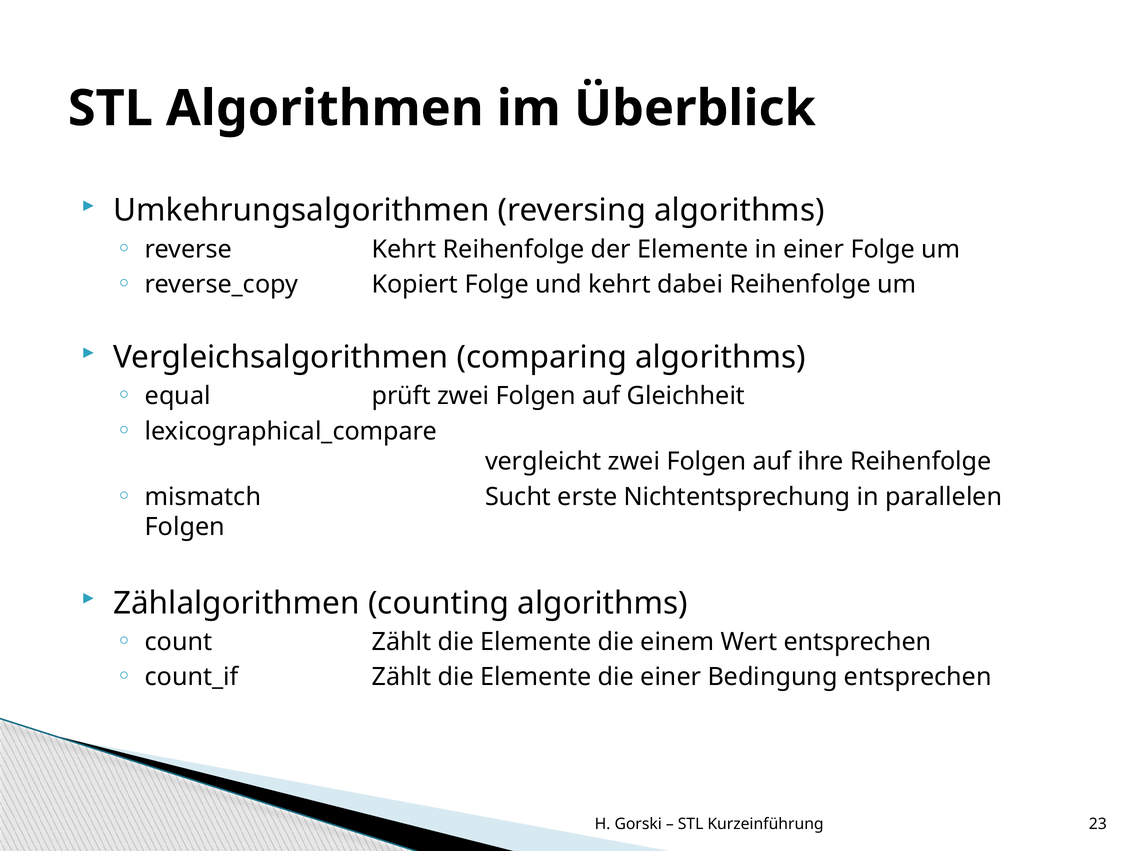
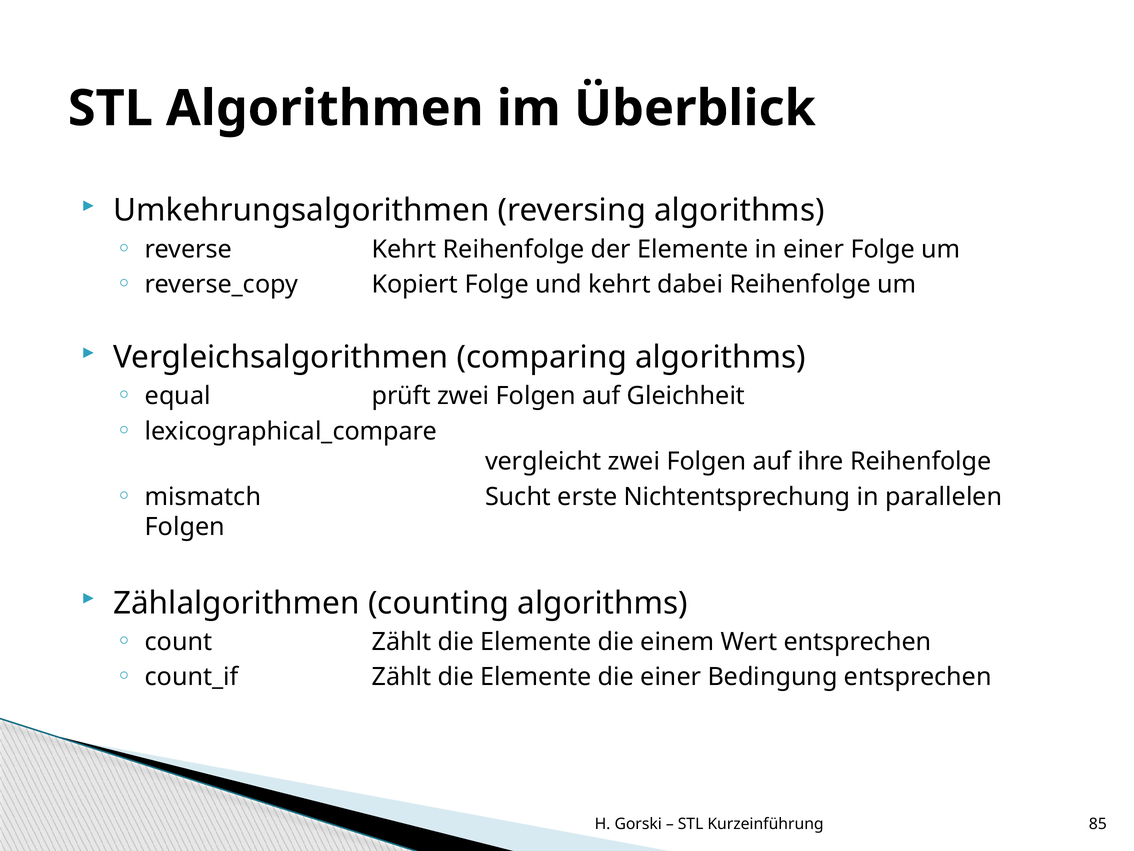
23: 23 -> 85
